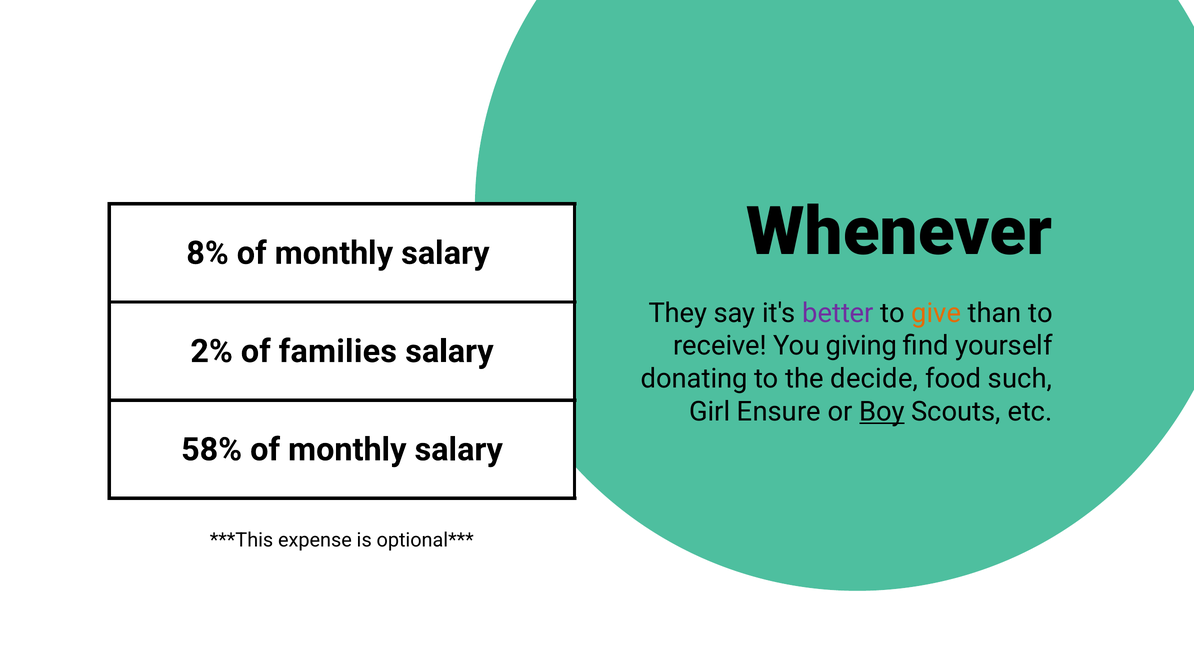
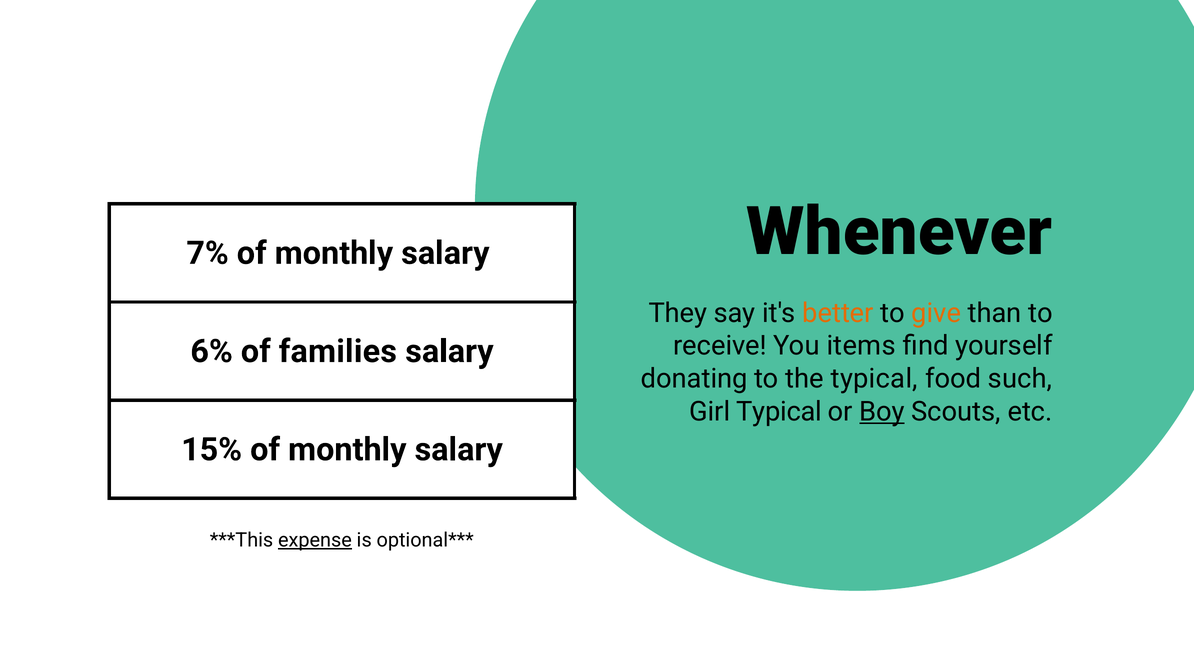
8%: 8% -> 7%
better colour: purple -> orange
giving: giving -> items
2%: 2% -> 6%
the decide: decide -> typical
Girl Ensure: Ensure -> Typical
58%: 58% -> 15%
expense underline: none -> present
